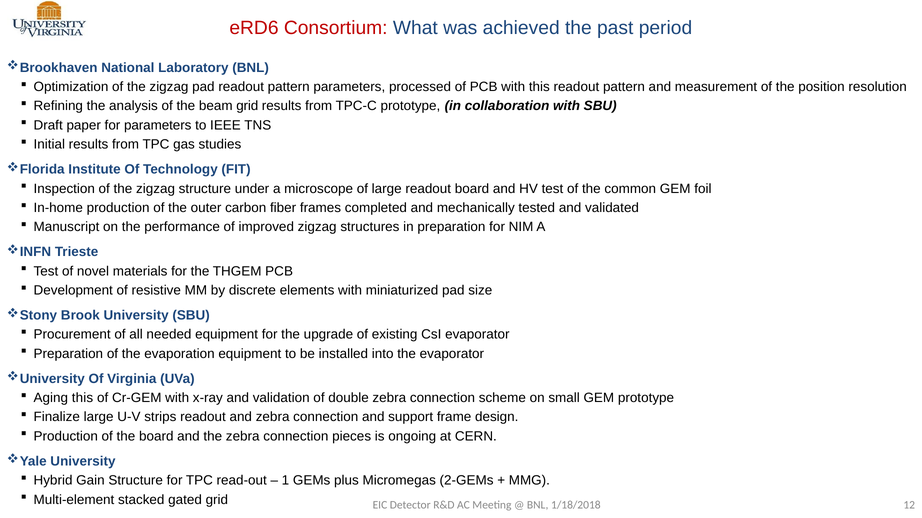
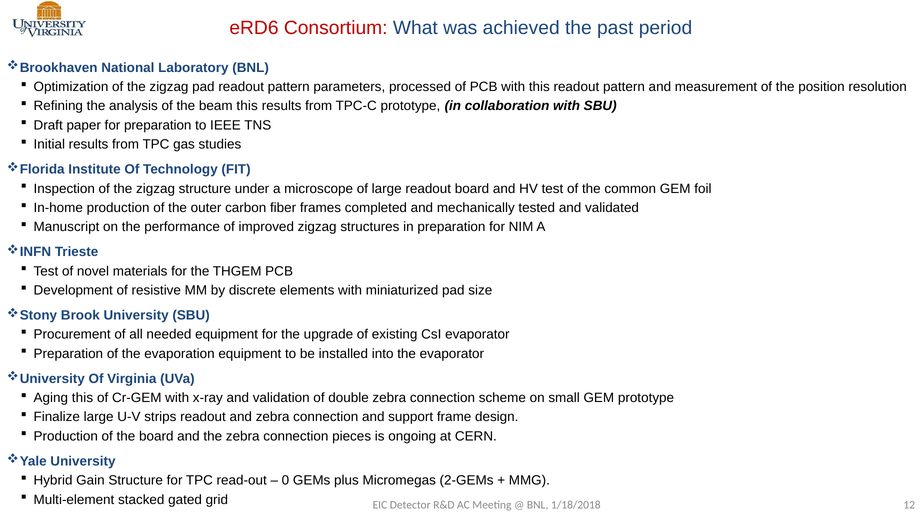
beam grid: grid -> this
for parameters: parameters -> preparation
1: 1 -> 0
